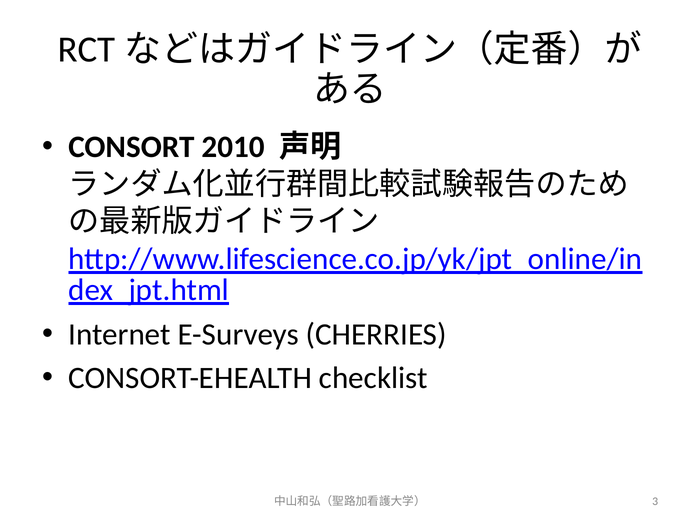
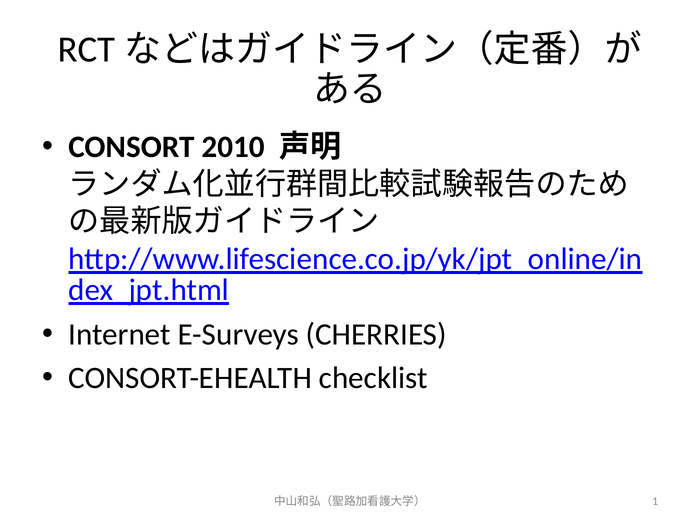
3: 3 -> 1
